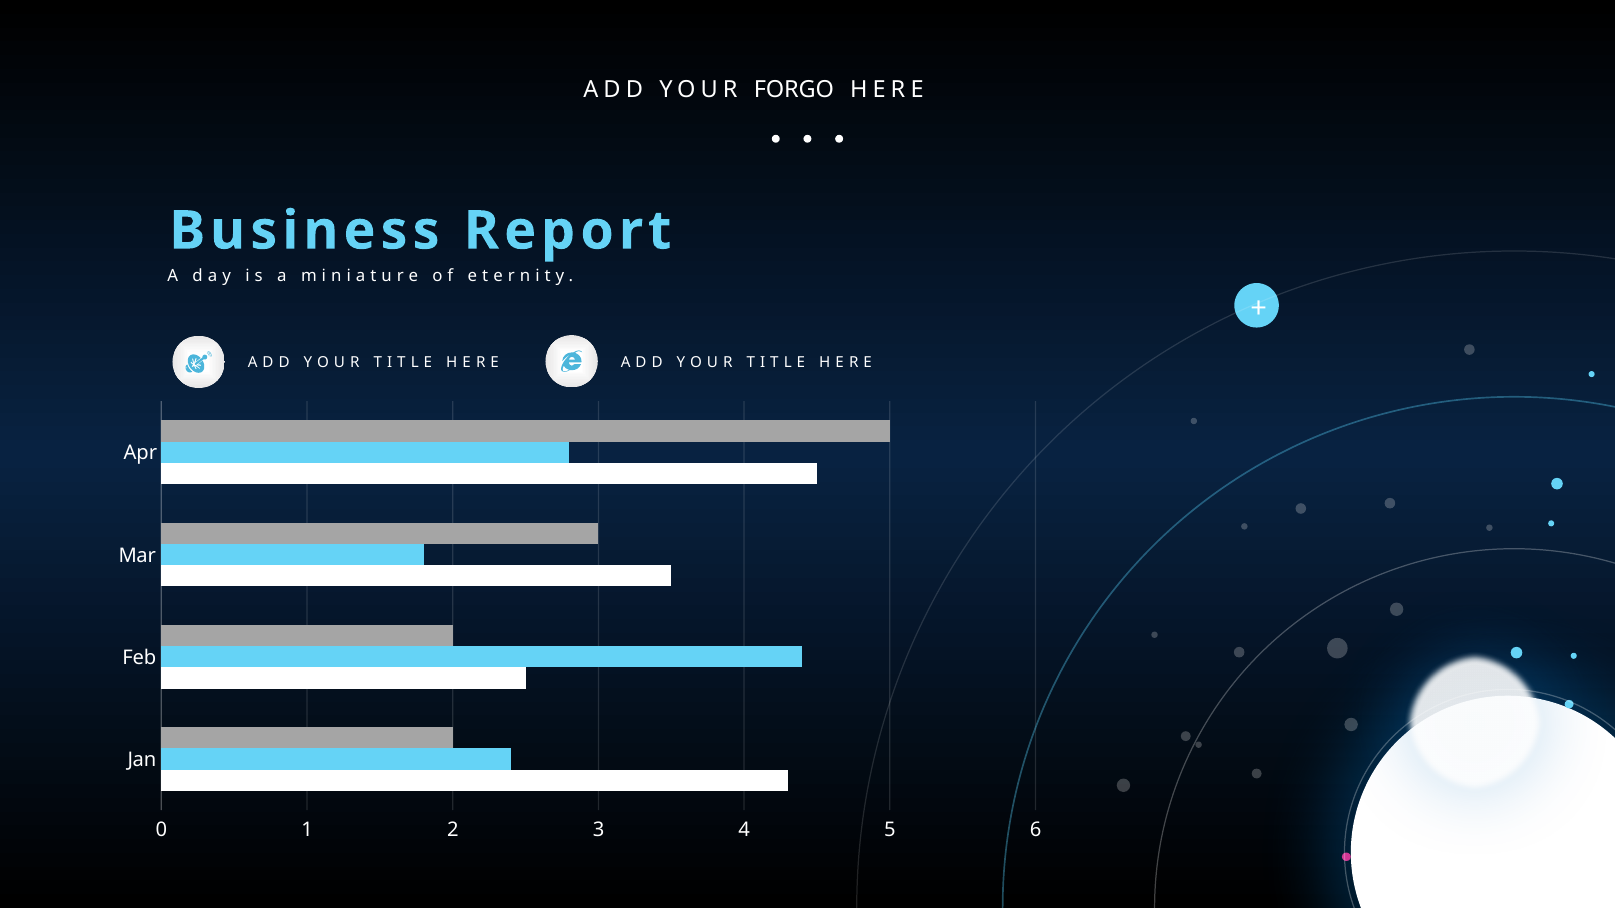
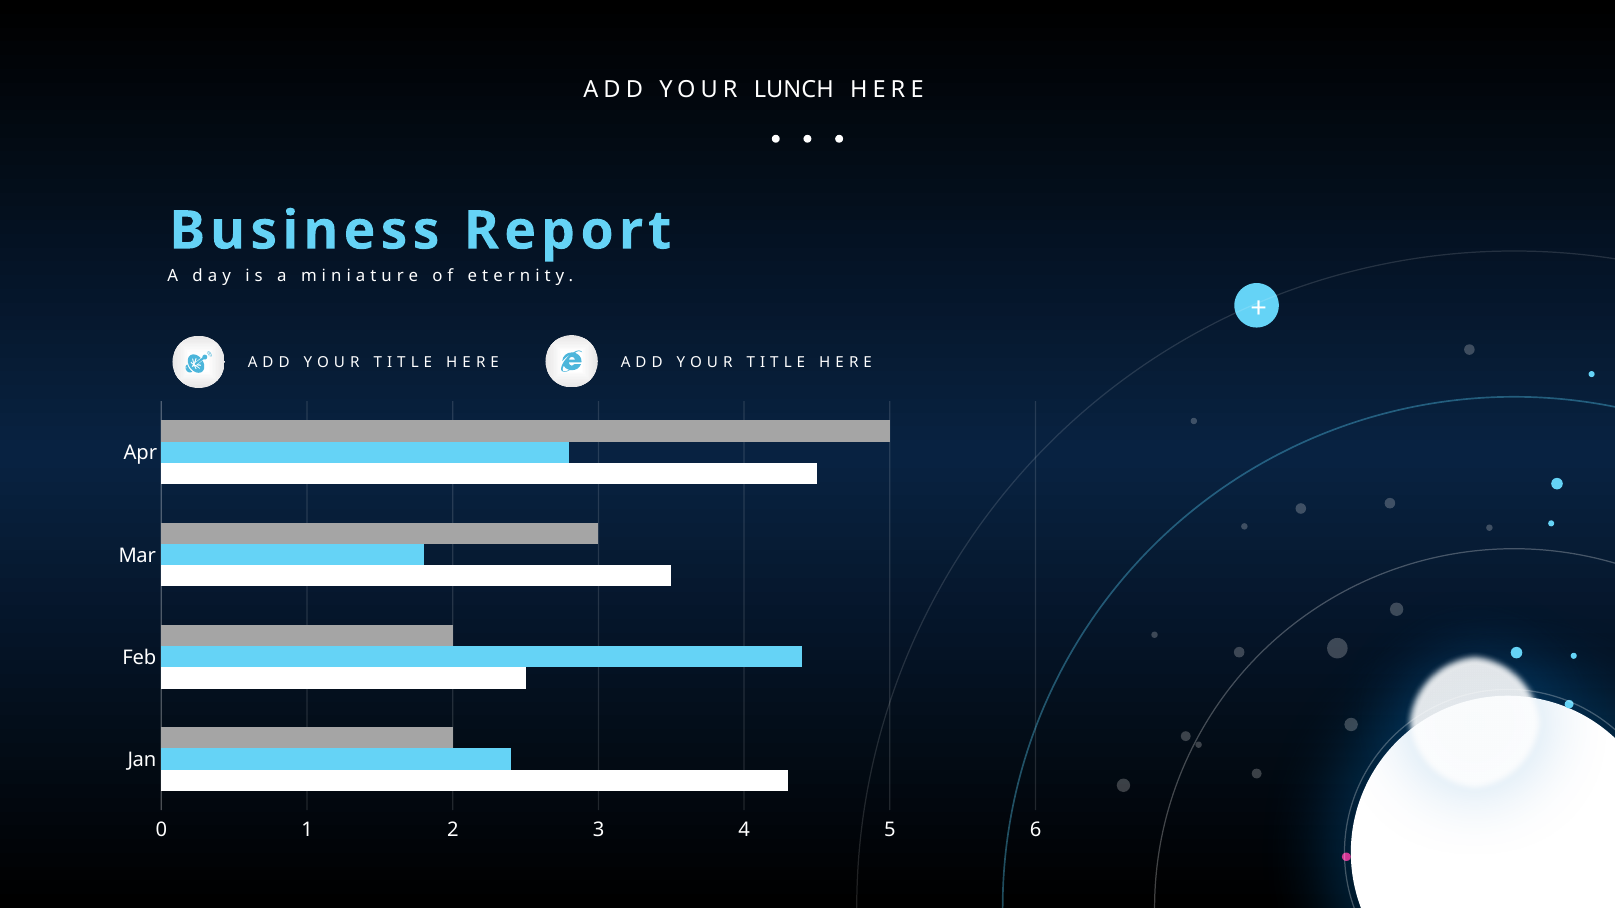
FORGO: FORGO -> LUNCH
